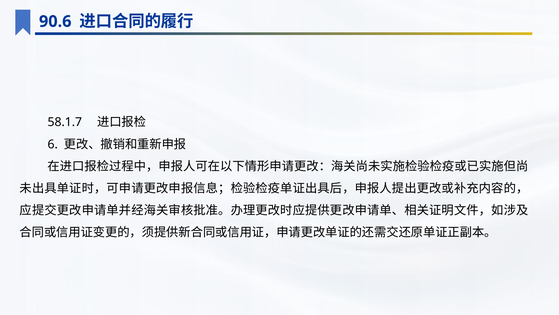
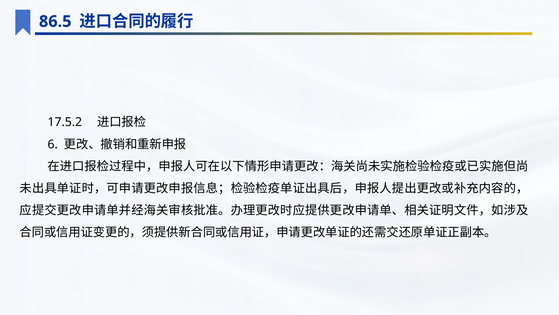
90.6: 90.6 -> 86.5
58.1.7: 58.1.7 -> 17.5.2
